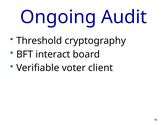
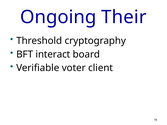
Audit: Audit -> Their
